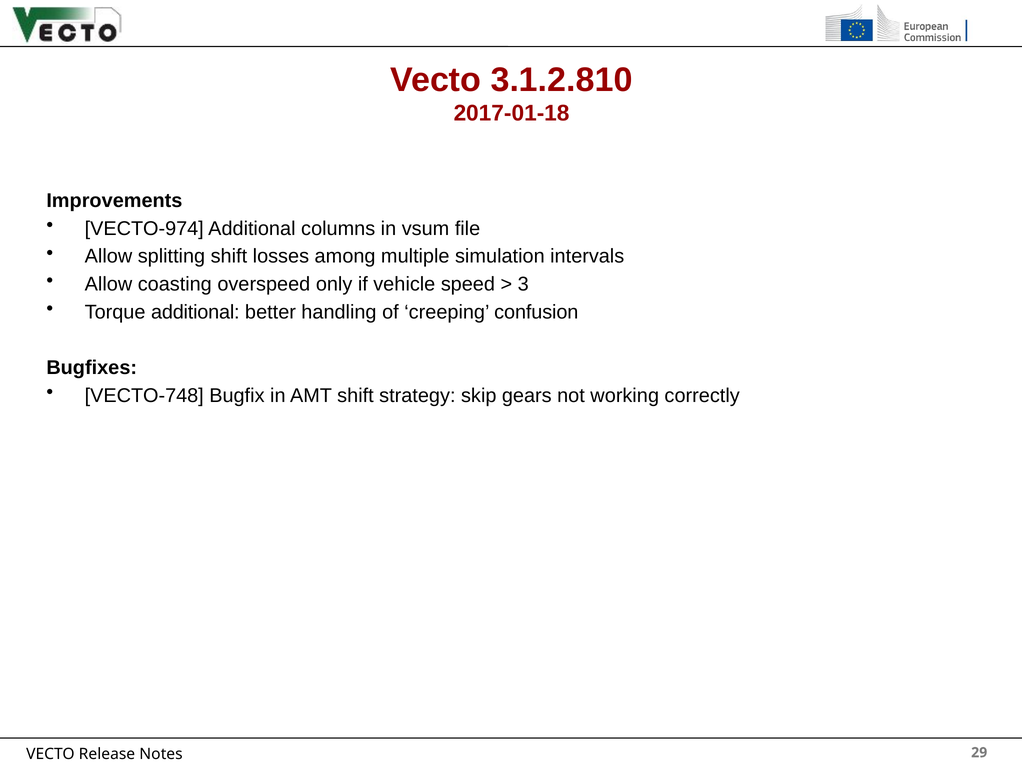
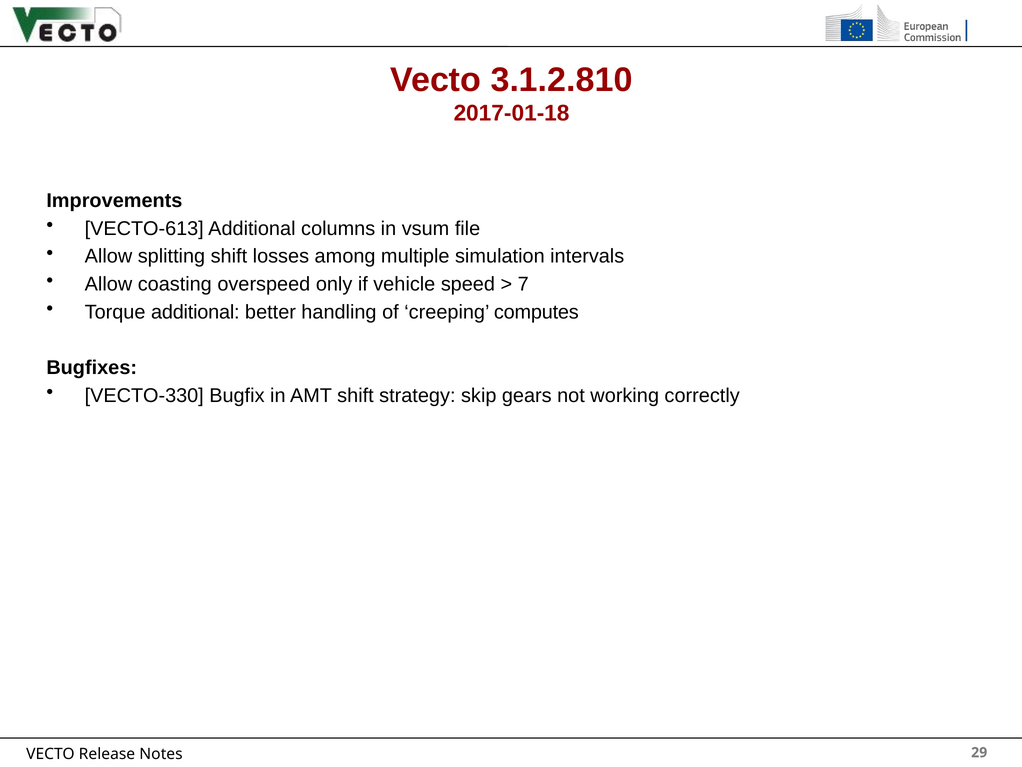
VECTO-974: VECTO-974 -> VECTO-613
3: 3 -> 7
confusion: confusion -> computes
VECTO-748: VECTO-748 -> VECTO-330
